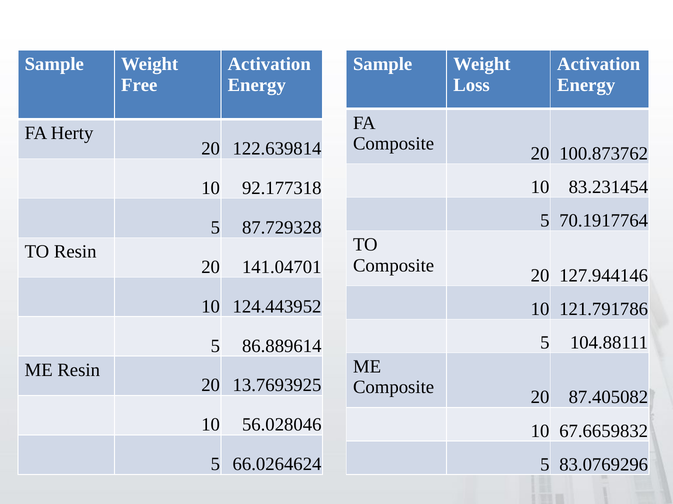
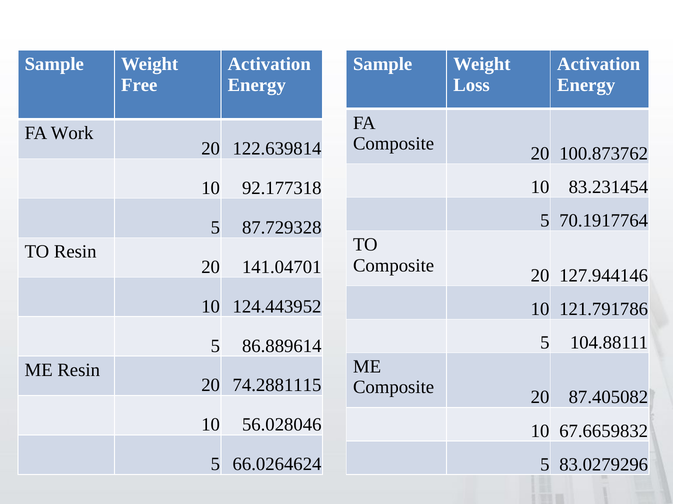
Herty: Herty -> Work
13.7693925: 13.7693925 -> 74.2881115
83.0769296: 83.0769296 -> 83.0279296
